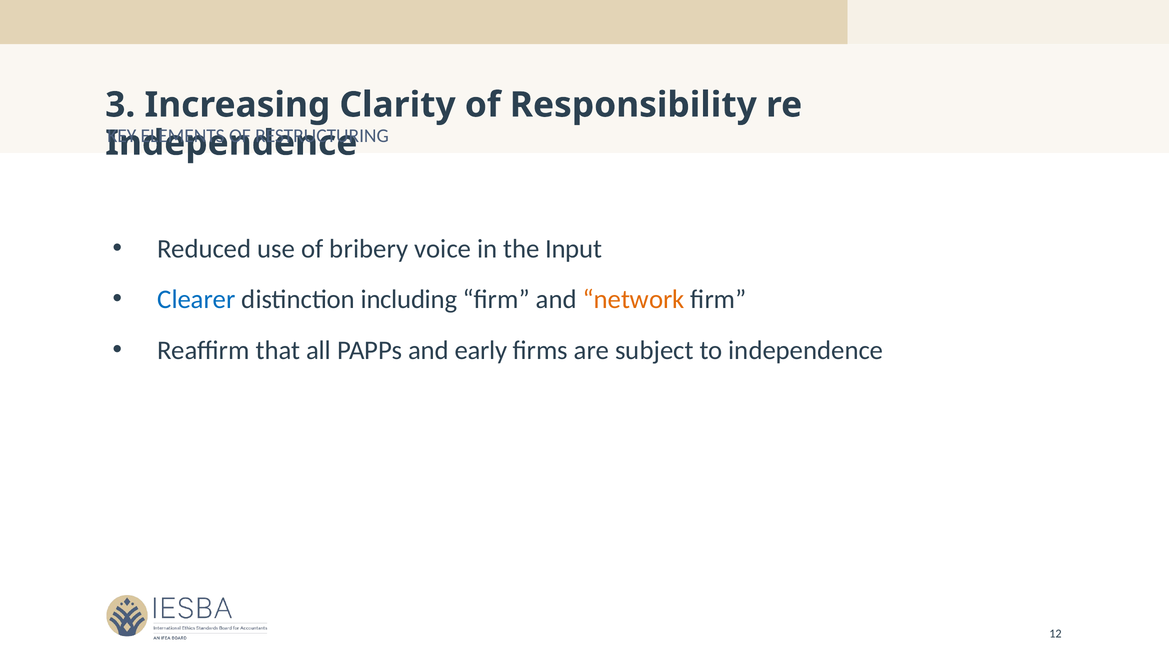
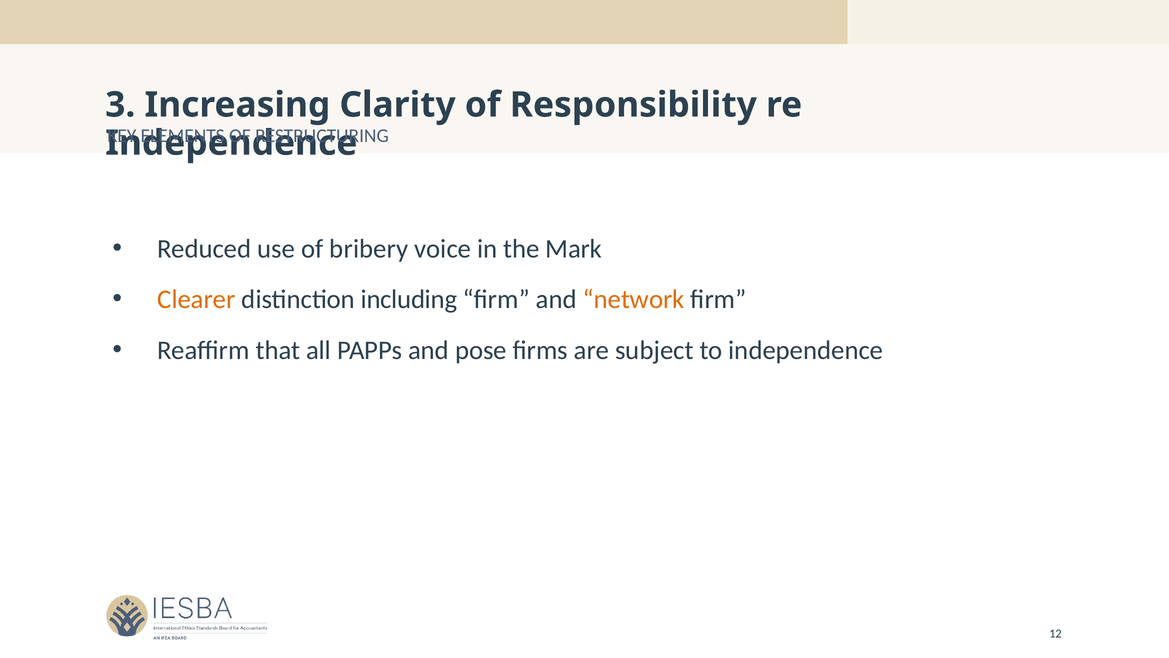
Input: Input -> Mark
Clearer colour: blue -> orange
early: early -> pose
